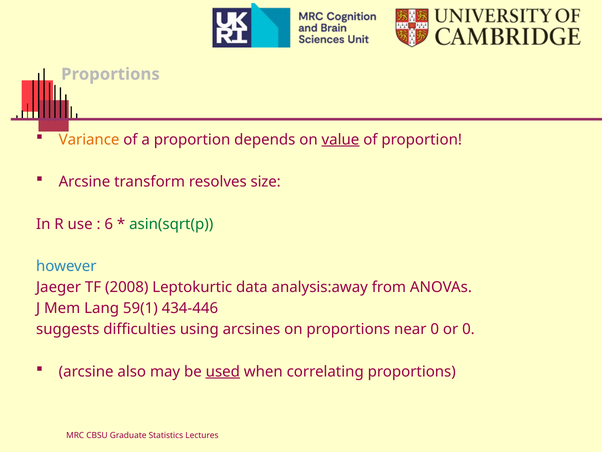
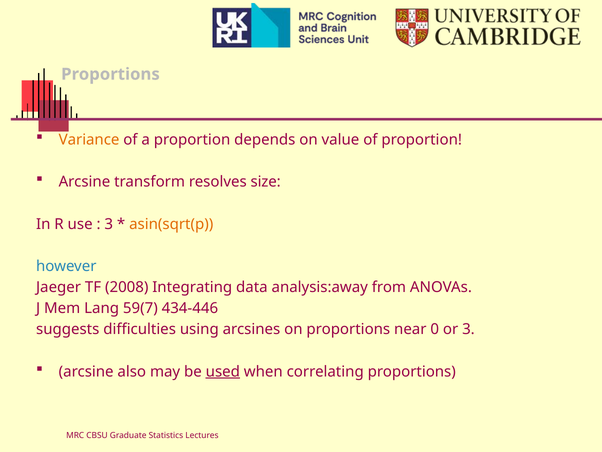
value underline: present -> none
6 at (109, 224): 6 -> 3
asin(sqrt(p colour: green -> orange
Leptokurtic: Leptokurtic -> Integrating
59(1: 59(1 -> 59(7
or 0: 0 -> 3
